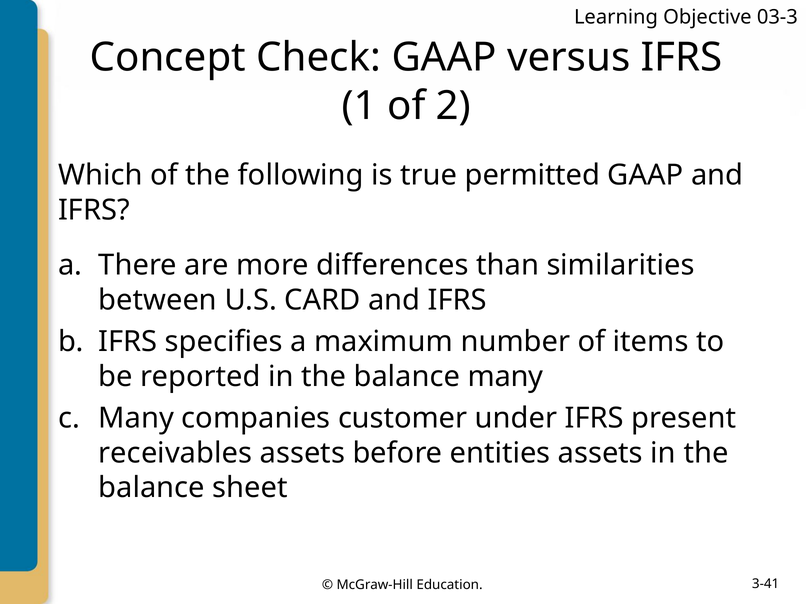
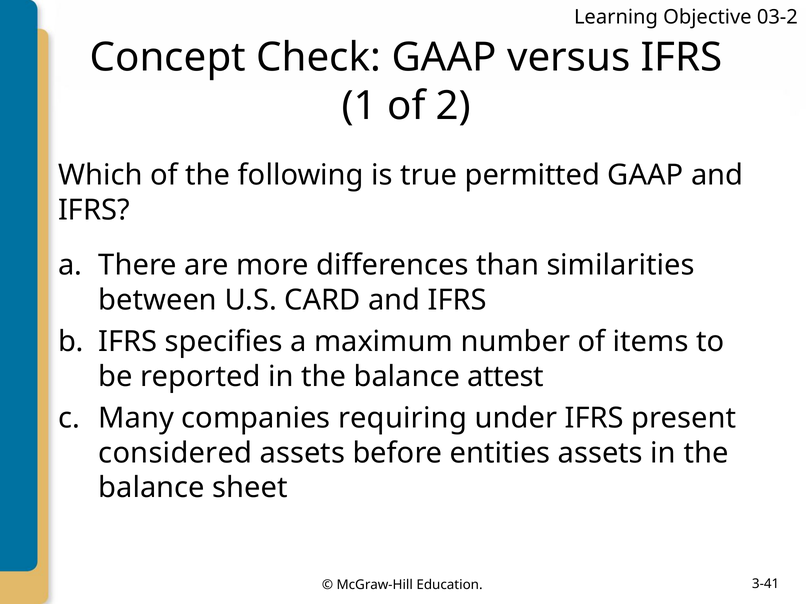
03-3: 03-3 -> 03-2
balance many: many -> attest
customer: customer -> requiring
receivables: receivables -> considered
